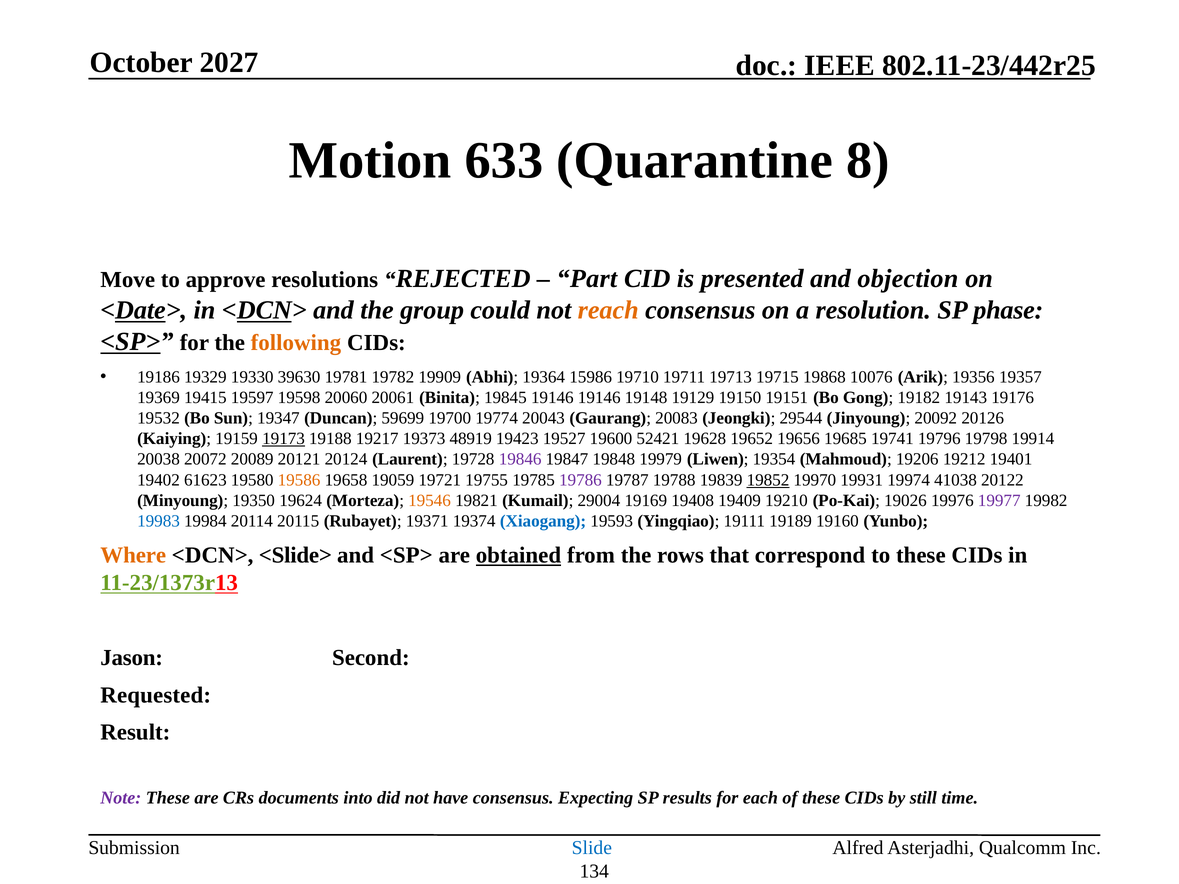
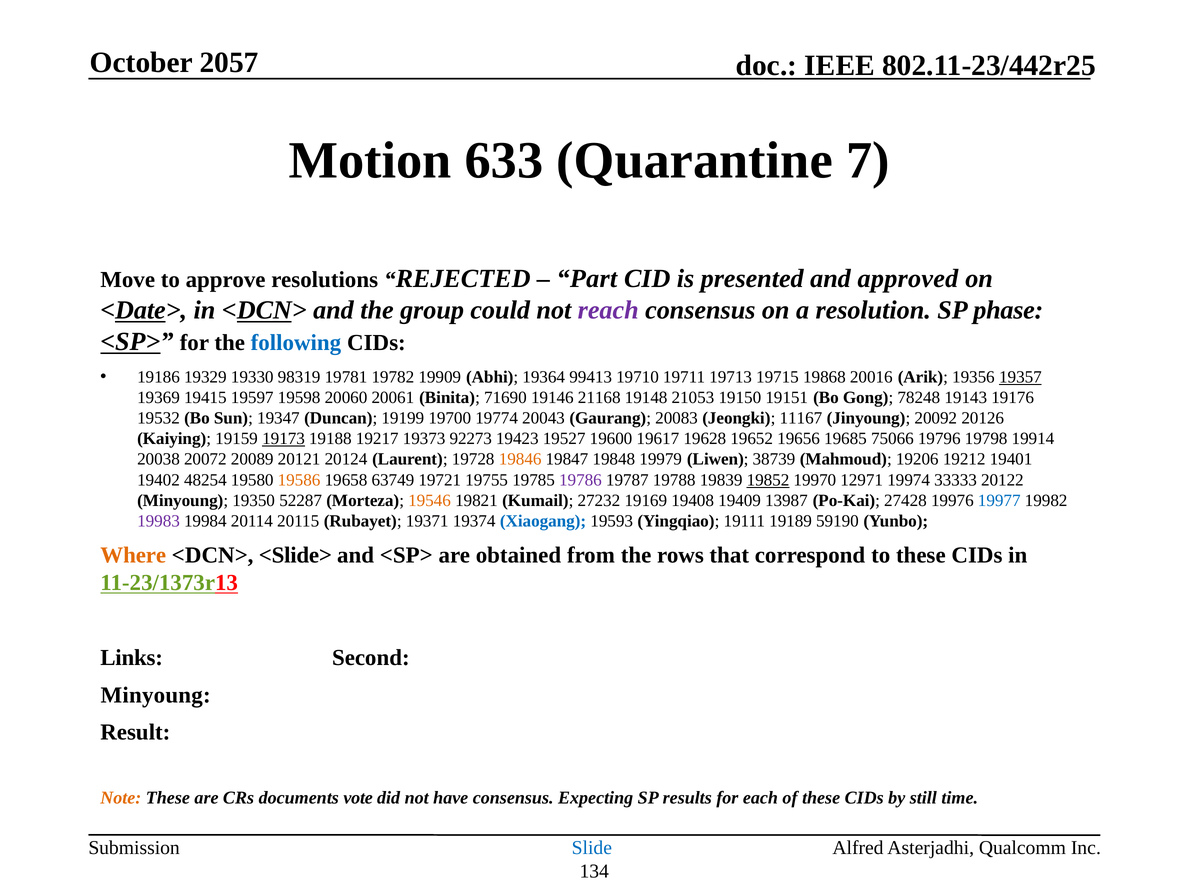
2027: 2027 -> 2057
8: 8 -> 7
objection: objection -> approved
reach colour: orange -> purple
following colour: orange -> blue
39630: 39630 -> 98319
15986: 15986 -> 99413
10076: 10076 -> 20016
19357 underline: none -> present
19845: 19845 -> 71690
19146 19146: 19146 -> 21168
19129: 19129 -> 21053
19182: 19182 -> 78248
59699: 59699 -> 19199
29544: 29544 -> 11167
48919: 48919 -> 92273
52421: 52421 -> 19617
19741: 19741 -> 75066
19846 colour: purple -> orange
19354: 19354 -> 38739
61623: 61623 -> 48254
19059: 19059 -> 63749
19931: 19931 -> 12971
41038: 41038 -> 33333
19624: 19624 -> 52287
29004: 29004 -> 27232
19210: 19210 -> 13987
19026: 19026 -> 27428
19977 colour: purple -> blue
19983 colour: blue -> purple
19160: 19160 -> 59190
obtained underline: present -> none
Jason: Jason -> Links
Requested at (156, 695): Requested -> Minyoung
Note colour: purple -> orange
into: into -> vote
